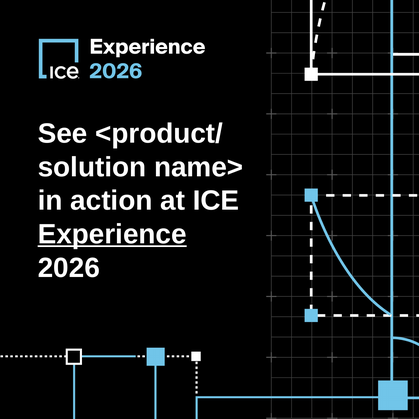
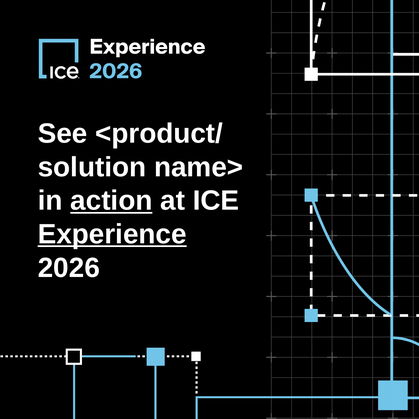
action underline: none -> present
